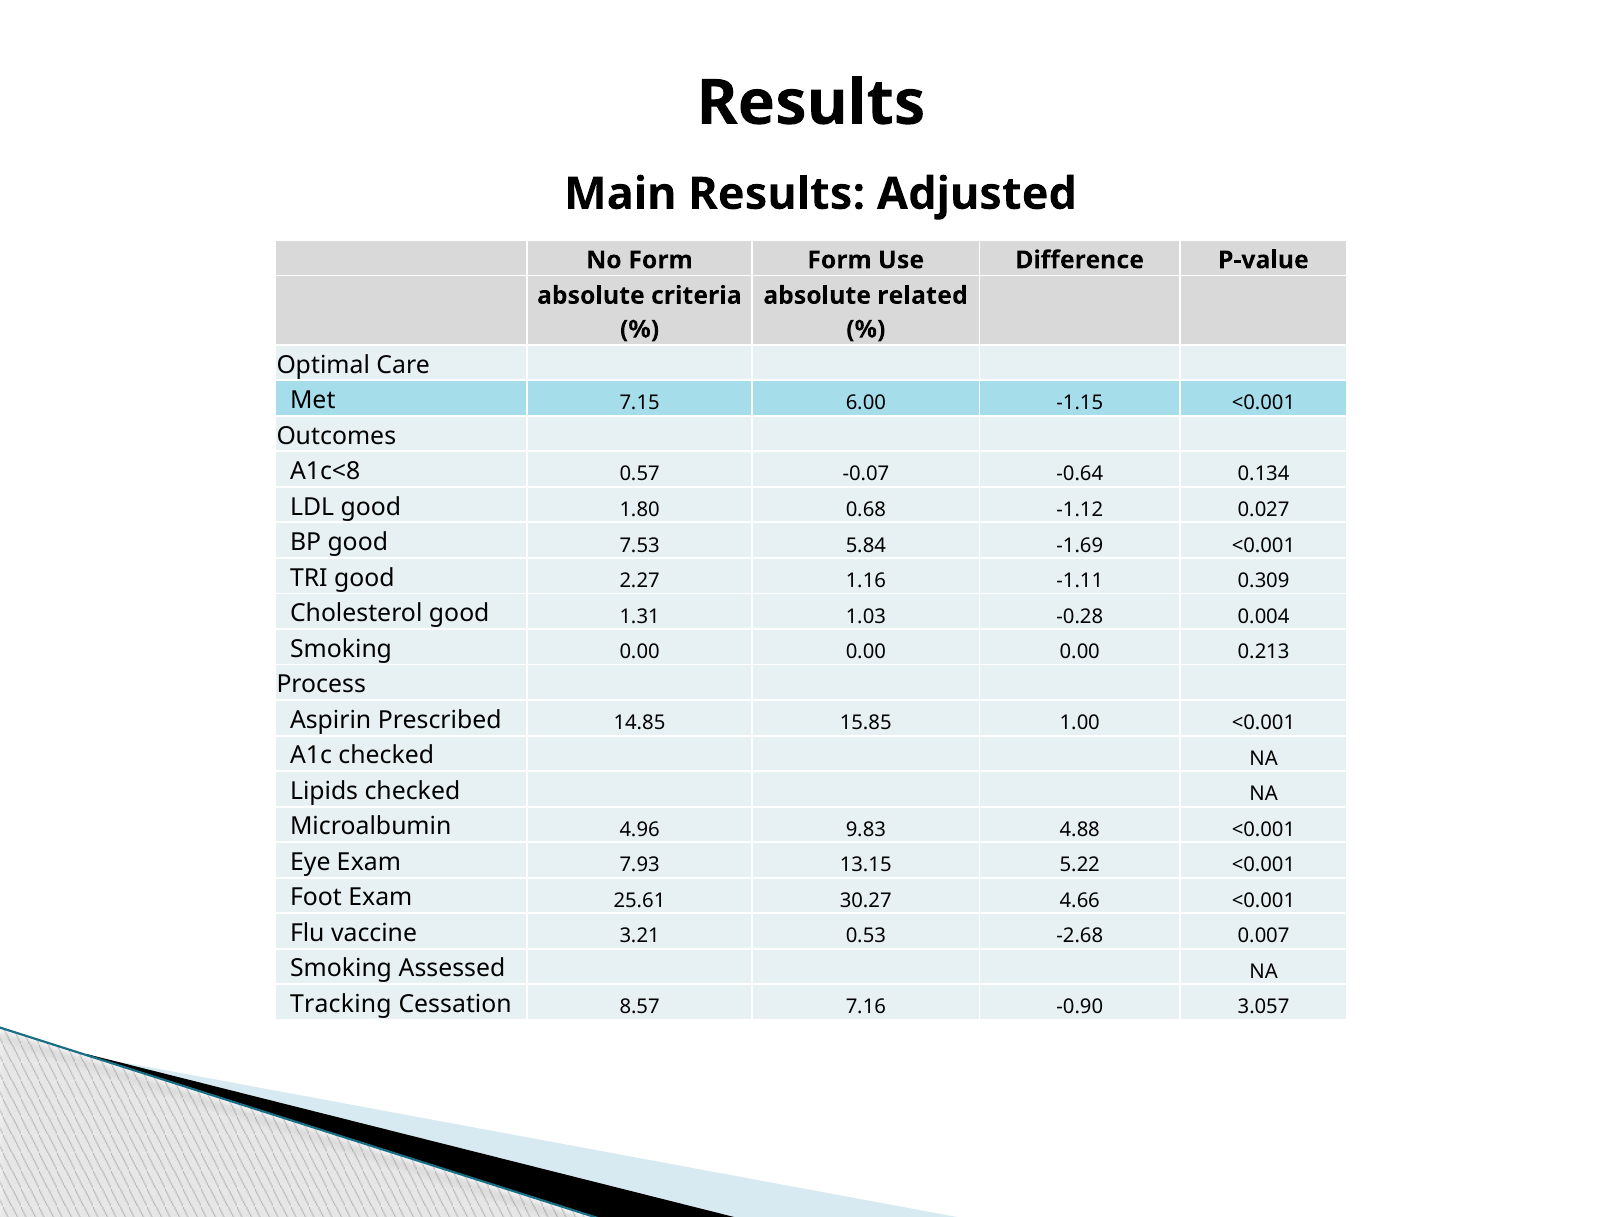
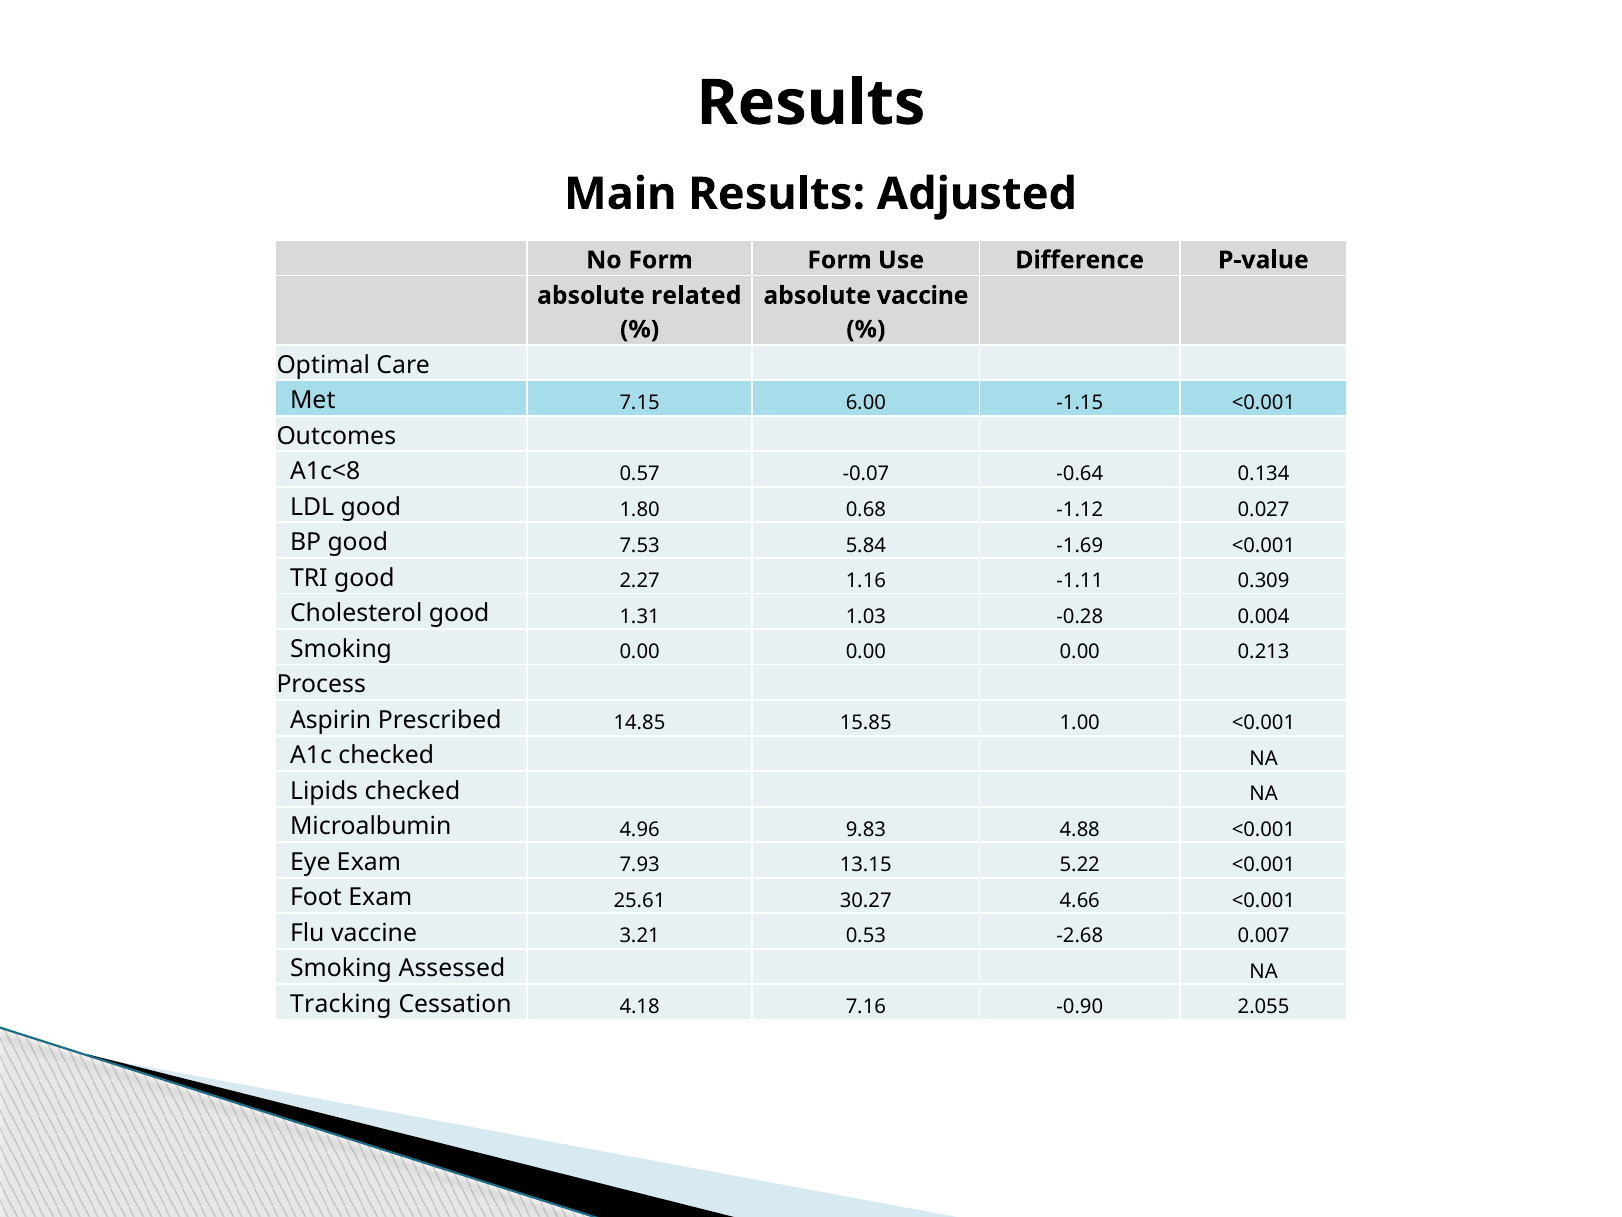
criteria: criteria -> related
absolute related: related -> vaccine
8.57: 8.57 -> 4.18
3.057: 3.057 -> 2.055
